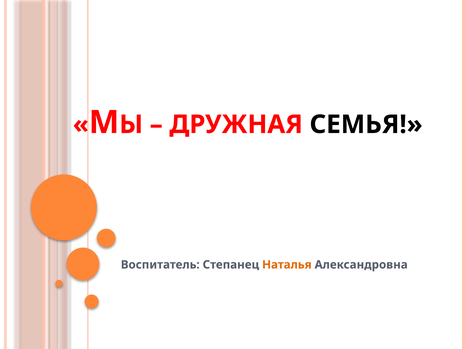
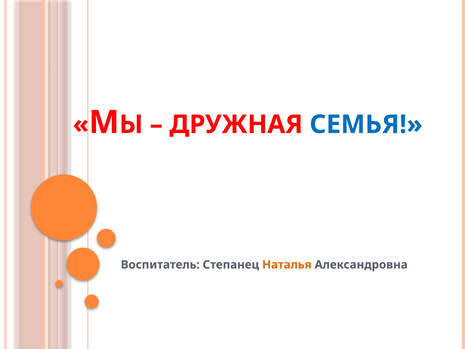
СЕМЬЯ colour: black -> blue
